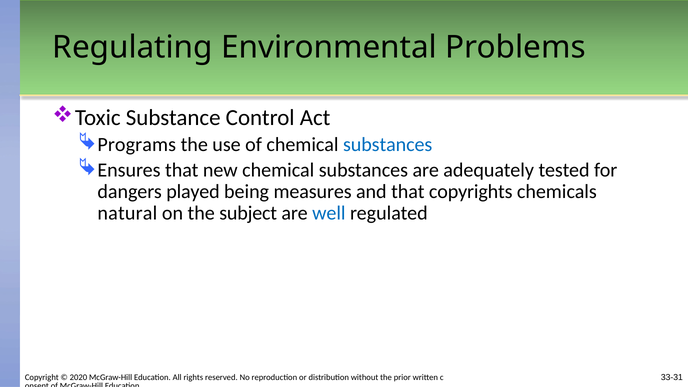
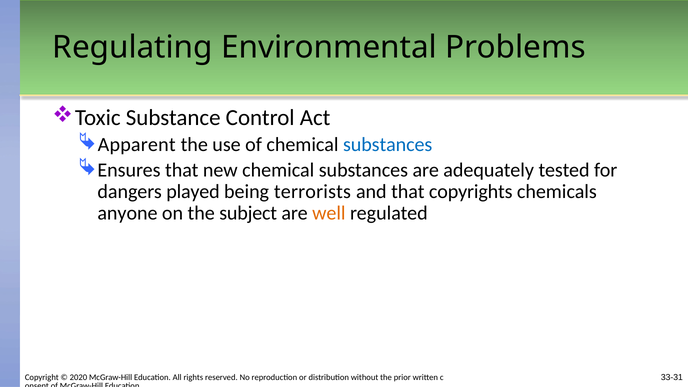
Programs: Programs -> Apparent
measures: measures -> terrorists
natural: natural -> anyone
well colour: blue -> orange
